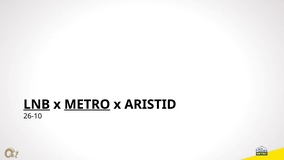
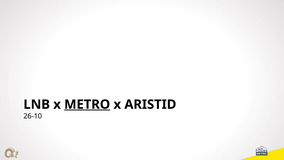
LNB underline: present -> none
